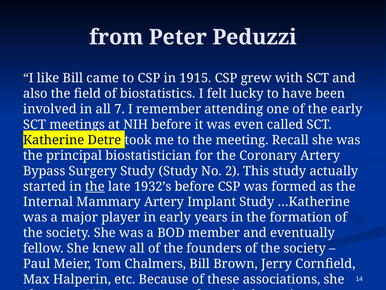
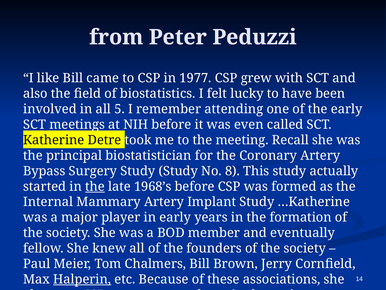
1915: 1915 -> 1977
7: 7 -> 5
2: 2 -> 8
1932’s: 1932’s -> 1968’s
Halperin underline: none -> present
